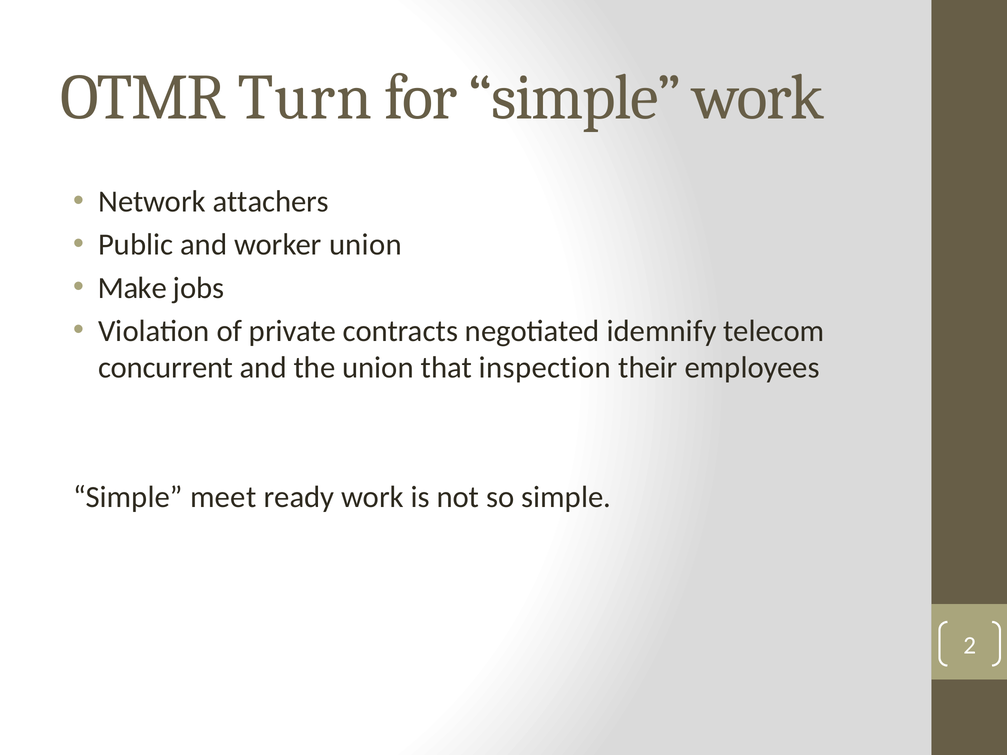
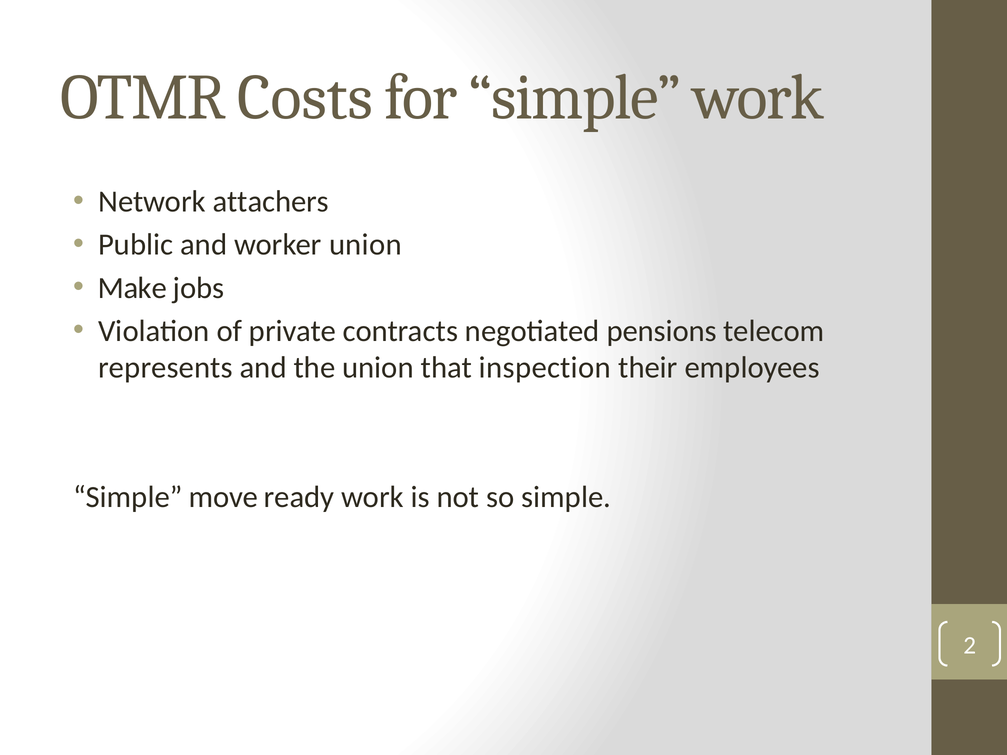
Turn: Turn -> Costs
idemnify: idemnify -> pensions
concurrent: concurrent -> represents
meet: meet -> move
